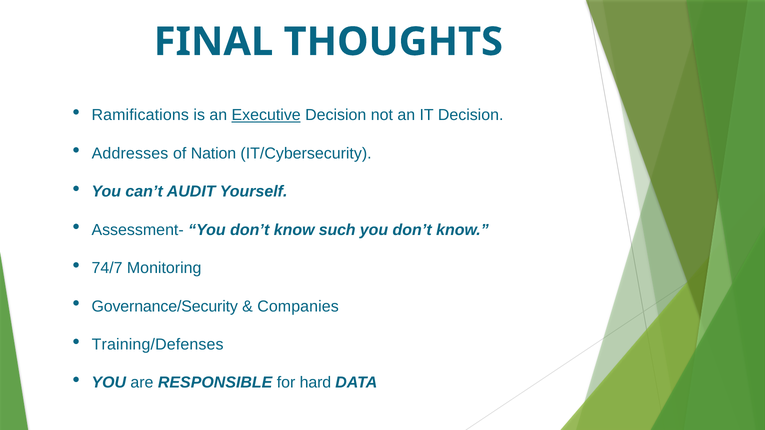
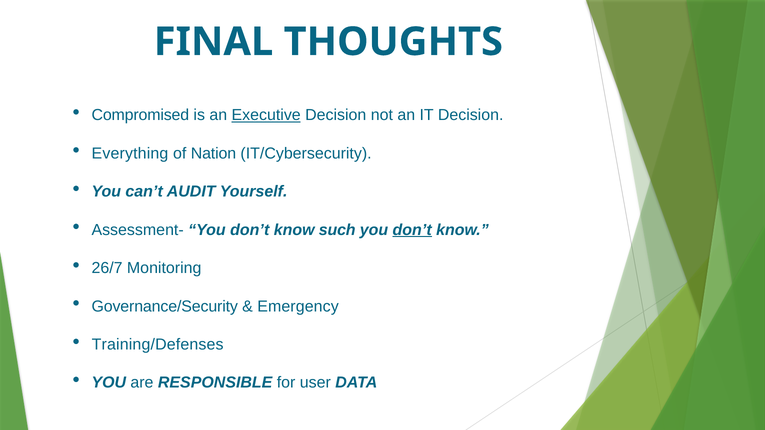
Ramifications: Ramifications -> Compromised
Addresses: Addresses -> Everything
don’t at (412, 230) underline: none -> present
74/7: 74/7 -> 26/7
Companies: Companies -> Emergency
hard: hard -> user
